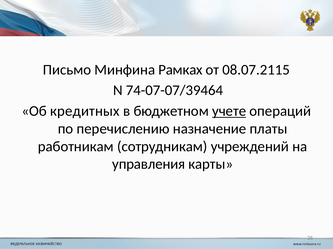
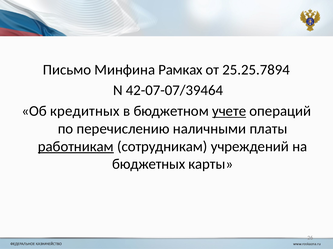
08.07.2115: 08.07.2115 -> 25.25.7894
74-07-07/39464: 74-07-07/39464 -> 42-07-07/39464
назначение: назначение -> наличными
работникам underline: none -> present
управления: управления -> бюджетных
